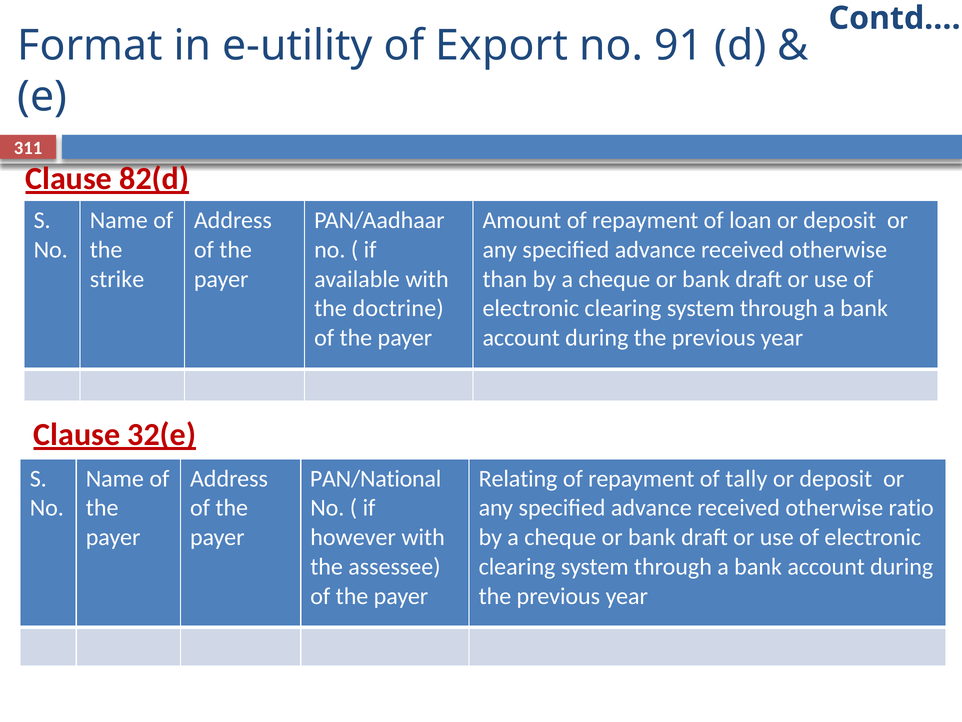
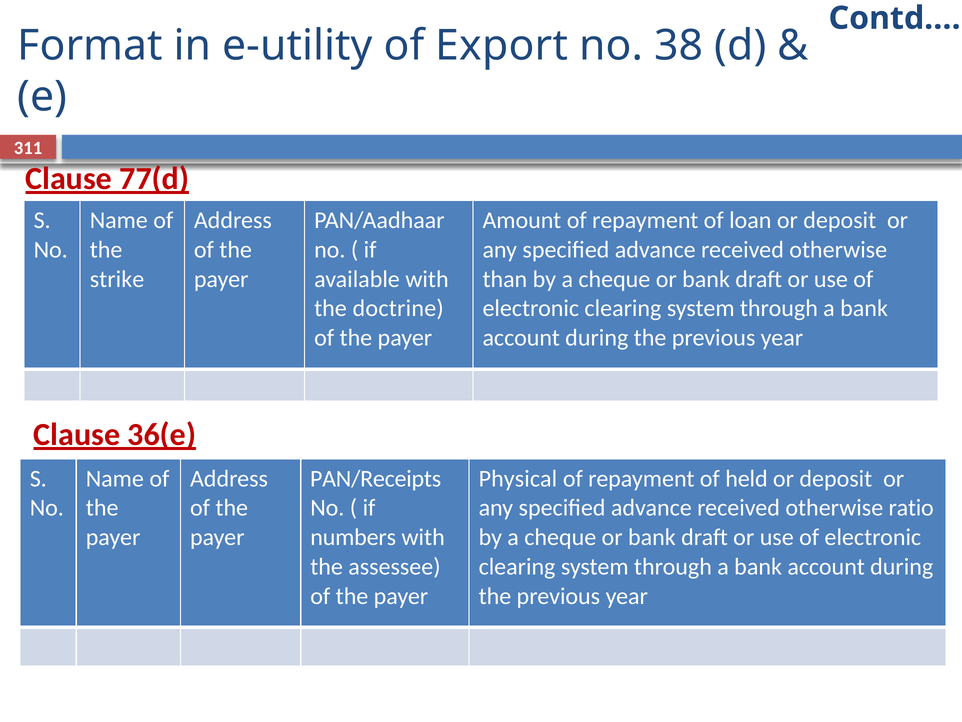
91: 91 -> 38
82(d: 82(d -> 77(d
32(e: 32(e -> 36(e
PAN/National: PAN/National -> PAN/Receipts
Relating: Relating -> Physical
tally: tally -> held
however: however -> numbers
